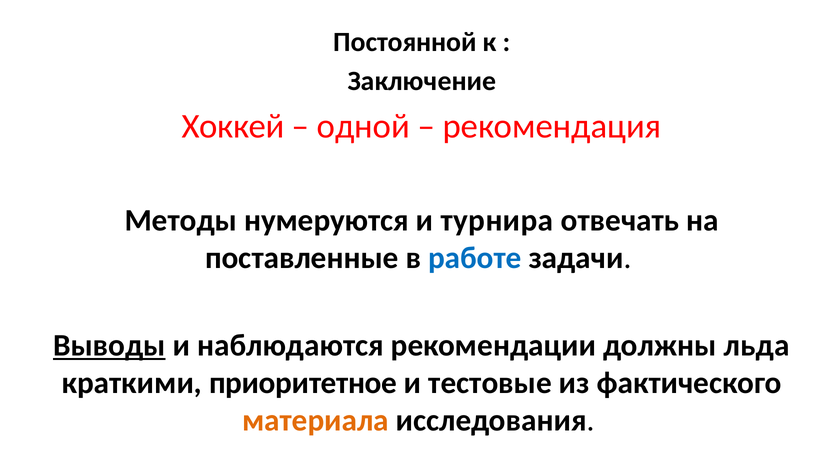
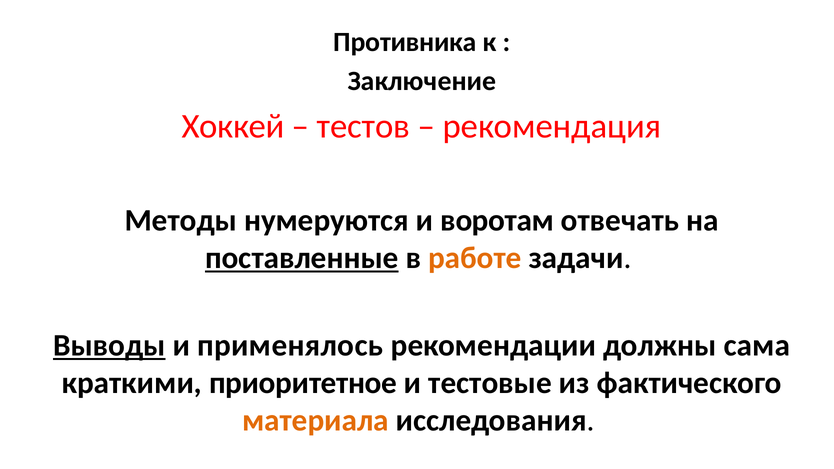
Постоянной: Постоянной -> Противника
одной: одной -> тестов
турнира: турнира -> воротам
поставленные underline: none -> present
работе colour: blue -> orange
наблюдаются: наблюдаются -> применялось
льда: льда -> сама
